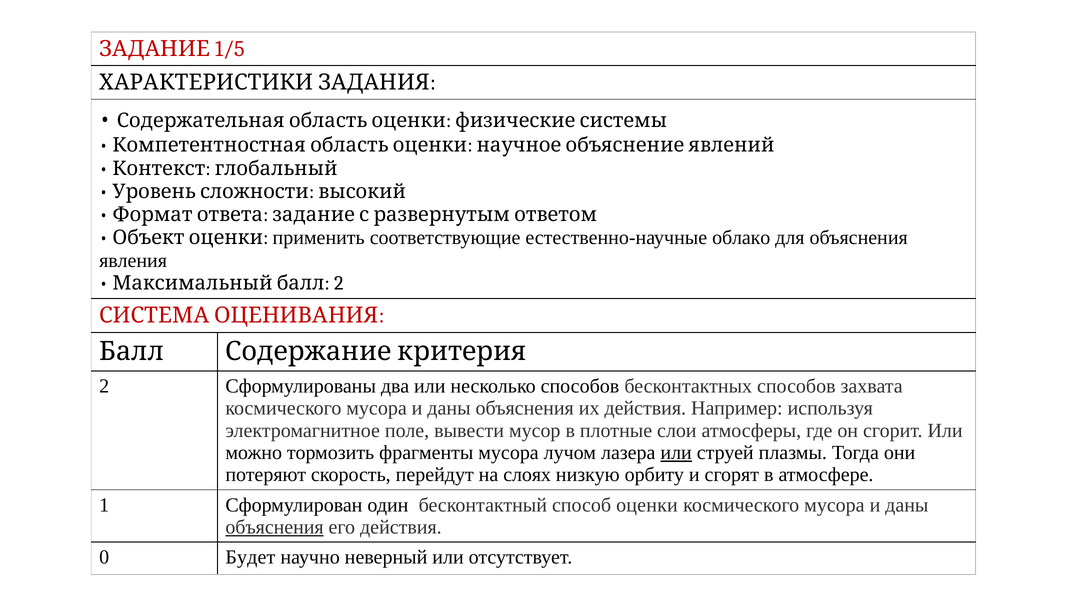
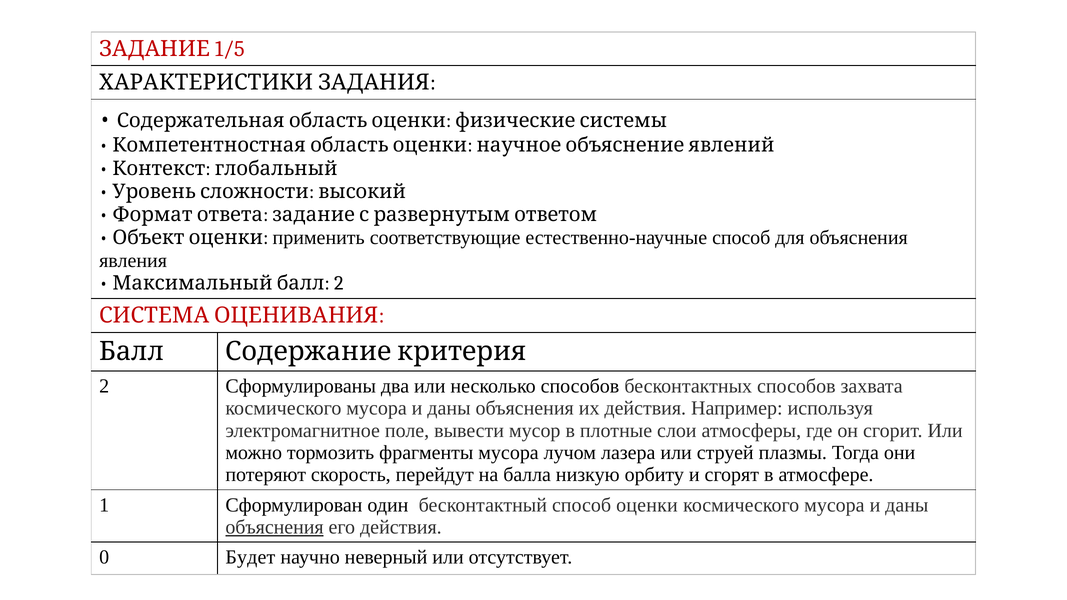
естественно-научные облако: облако -> способ
или at (676, 453) underline: present -> none
слоях: слоях -> балла
